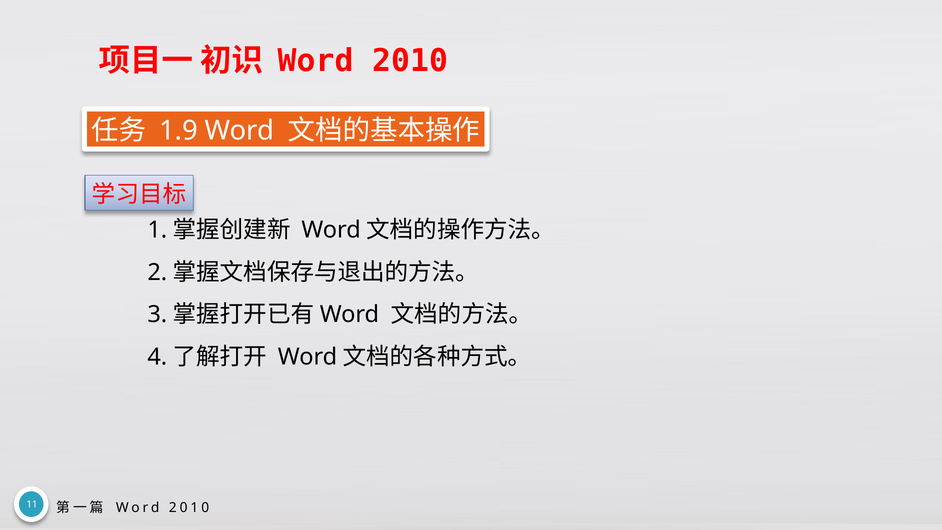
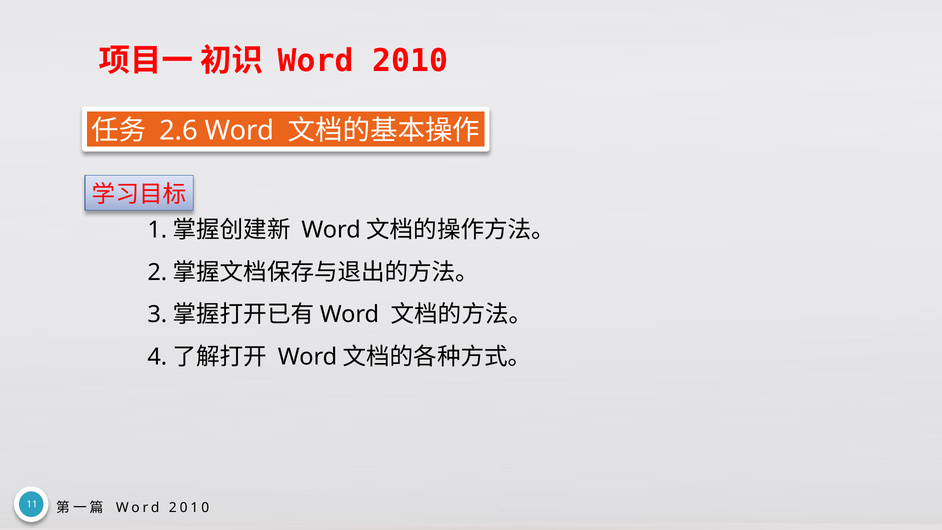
1.9: 1.9 -> 2.6
